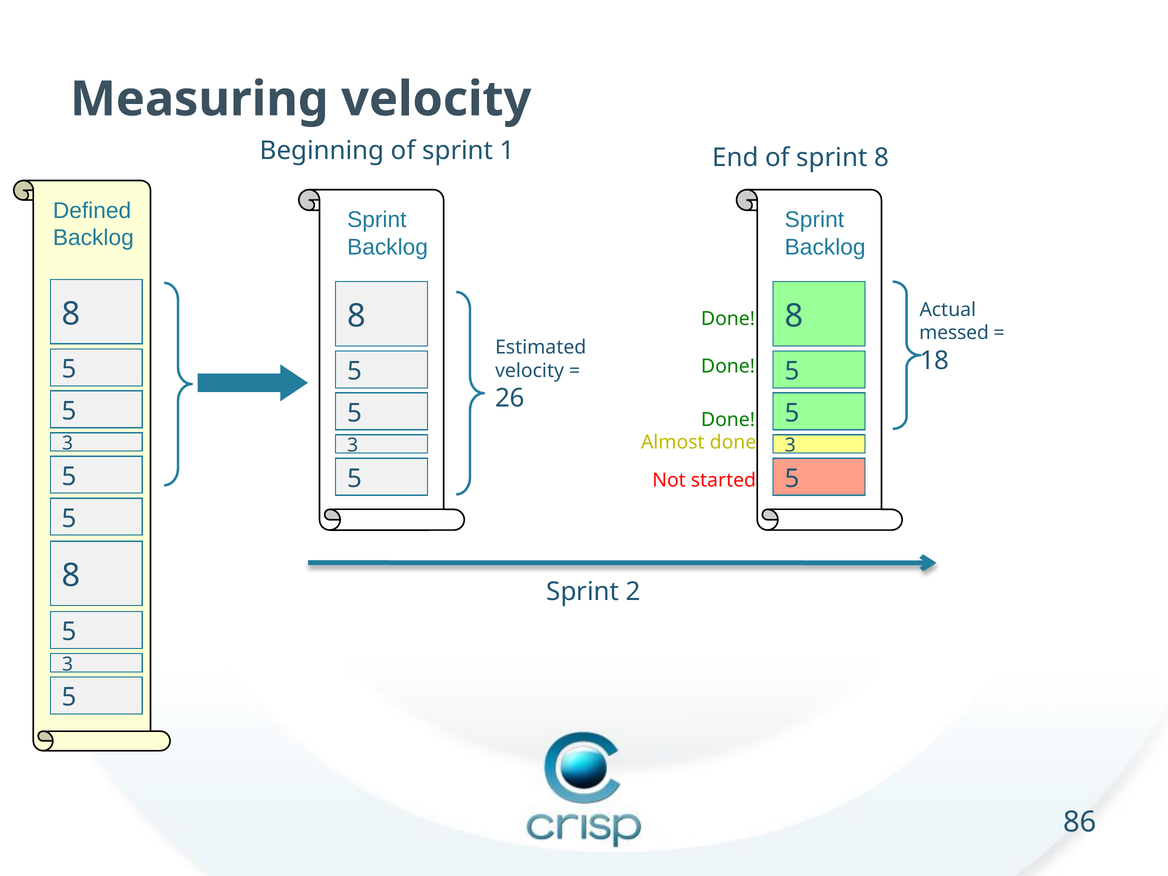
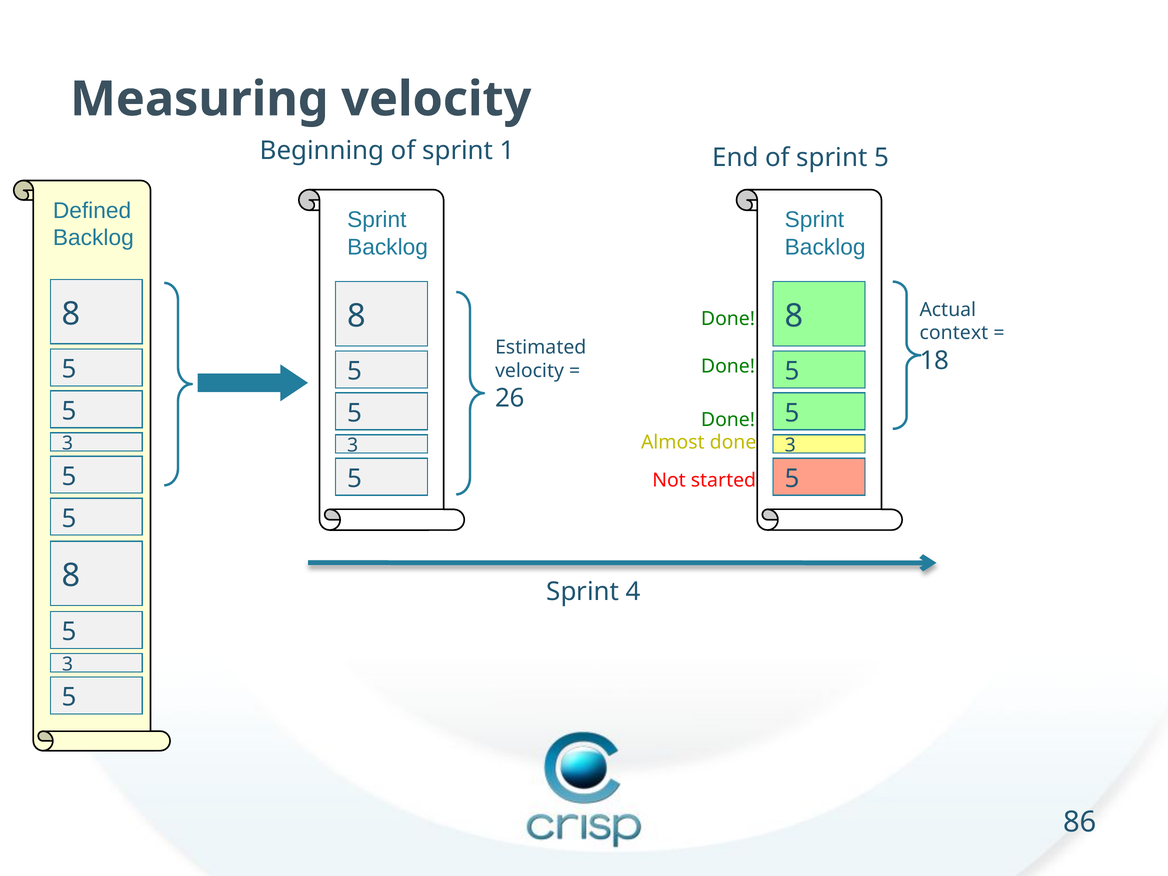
sprint 8: 8 -> 5
messed: messed -> context
2: 2 -> 4
